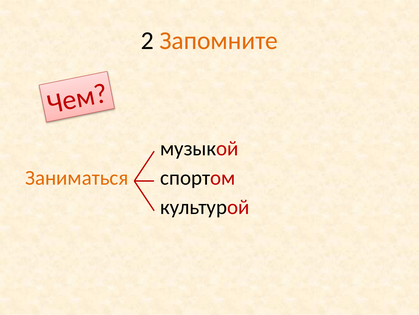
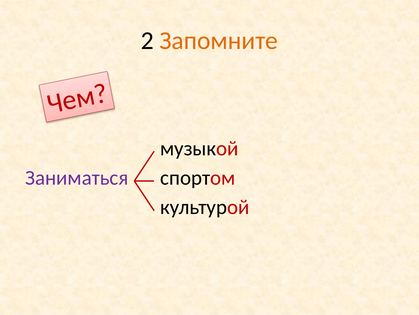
Заниматься colour: orange -> purple
